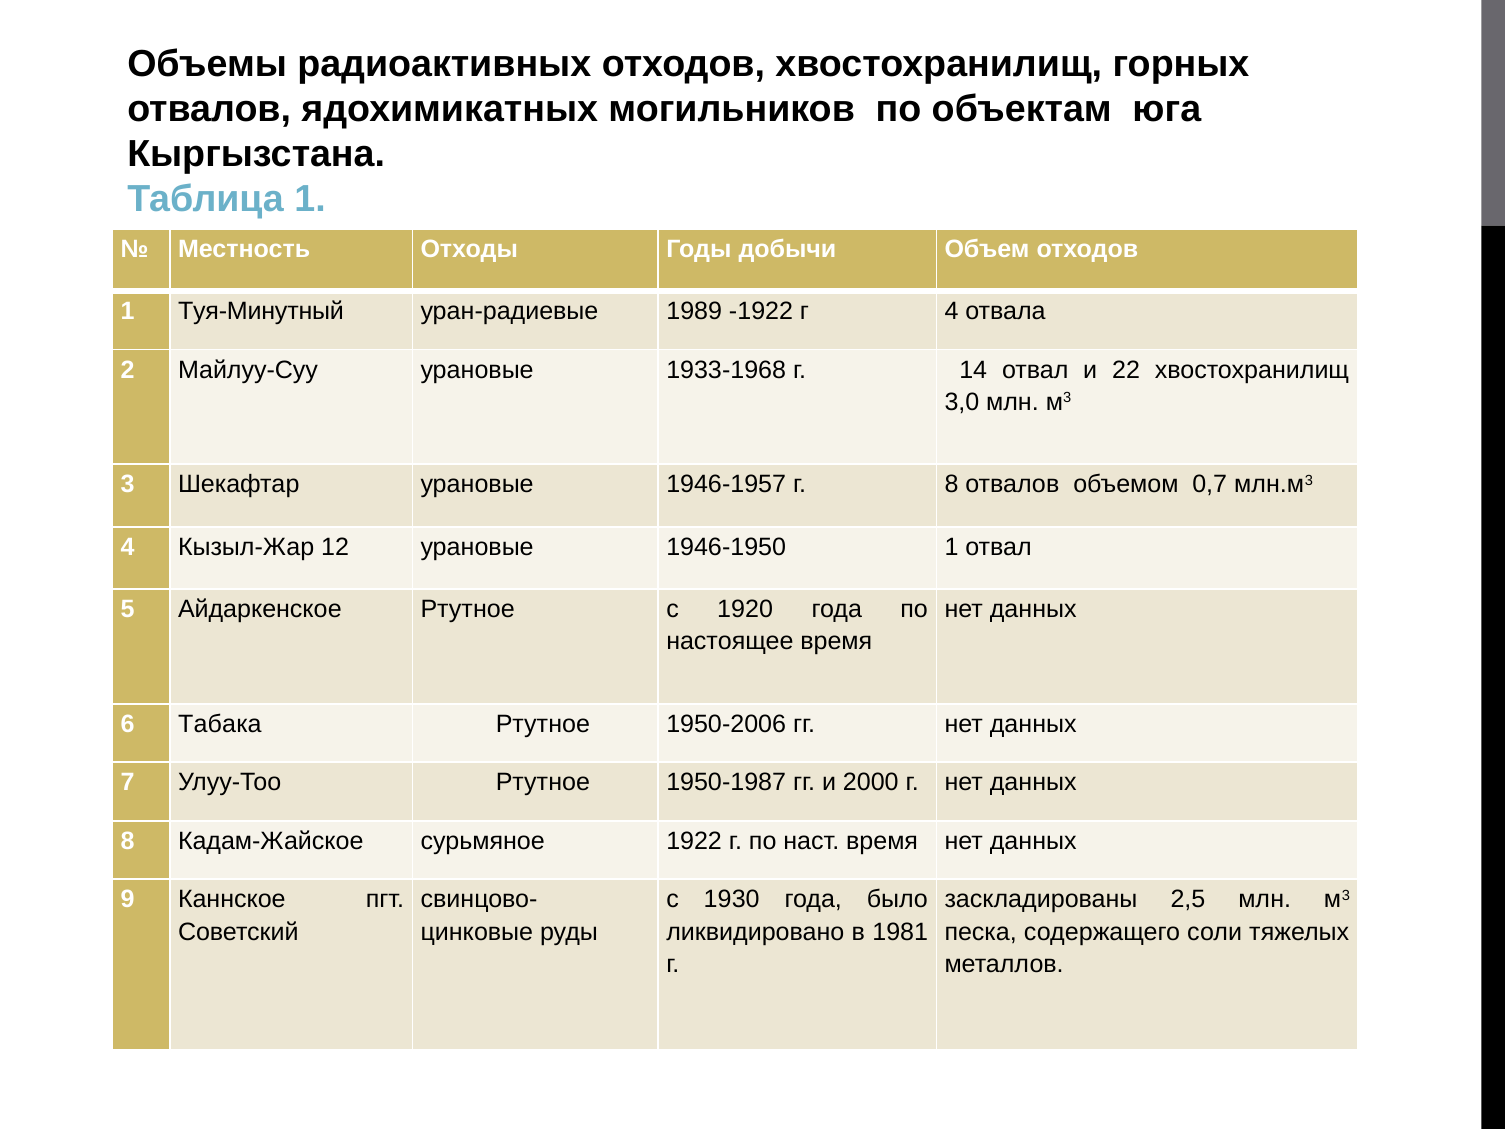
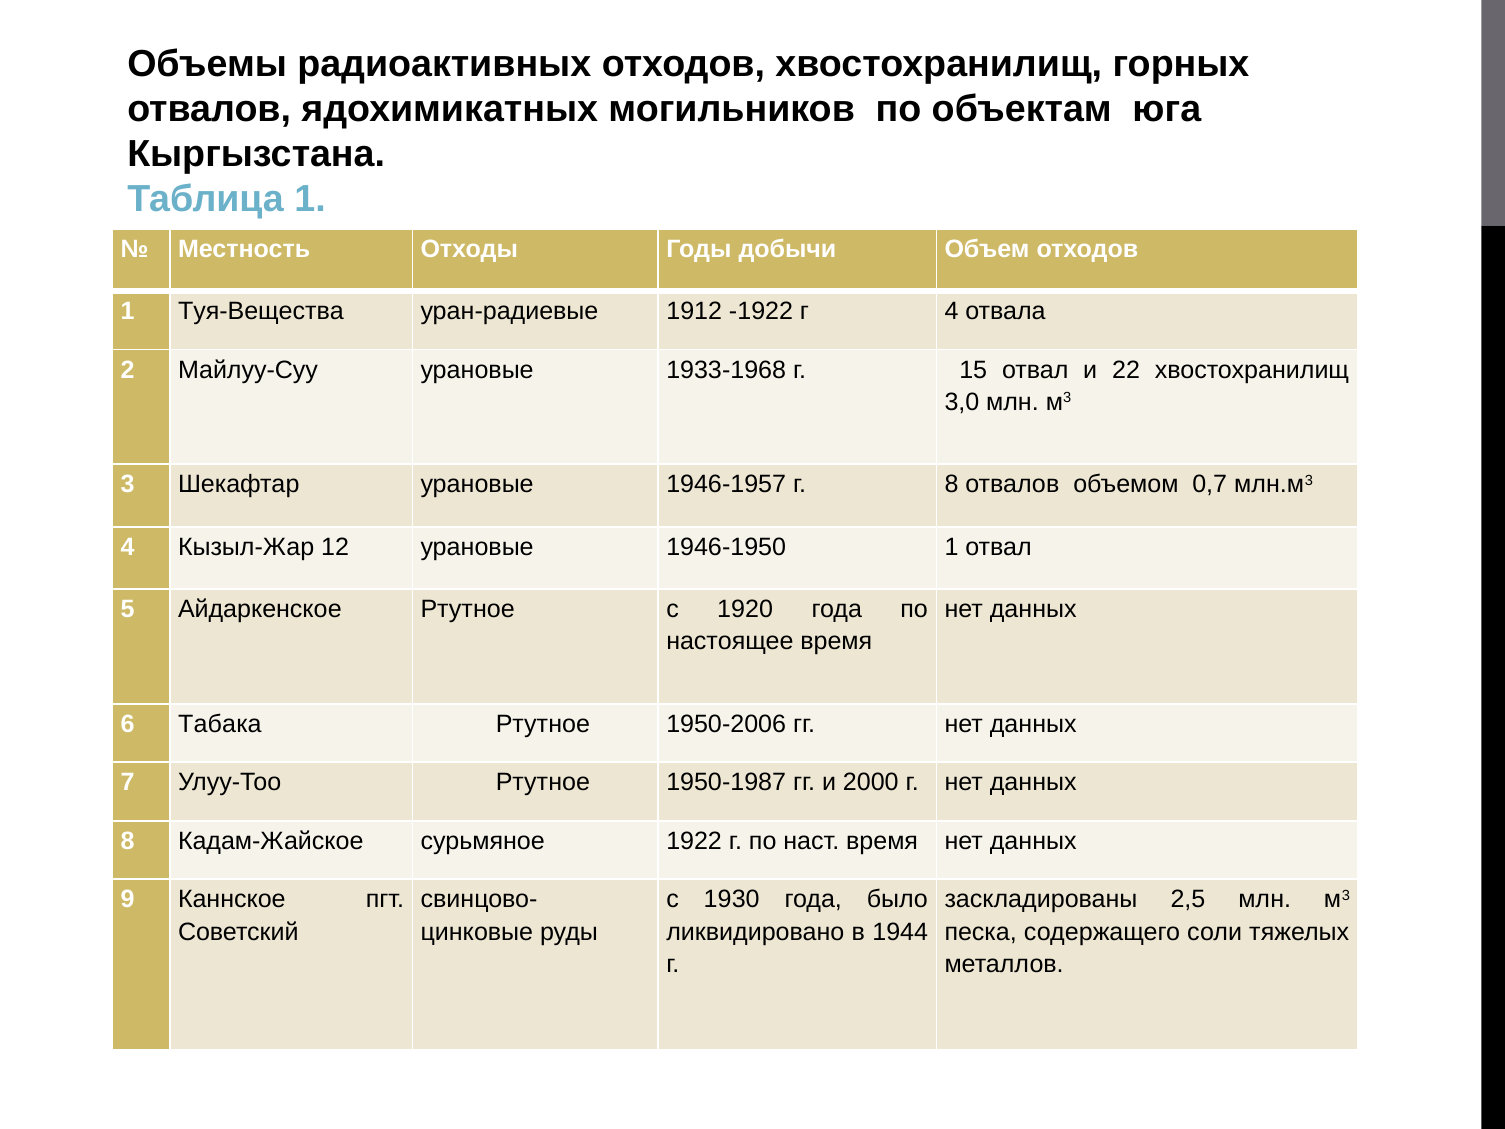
Туя-Минутный: Туя-Минутный -> Туя-Вещества
1989: 1989 -> 1912
14: 14 -> 15
1981: 1981 -> 1944
